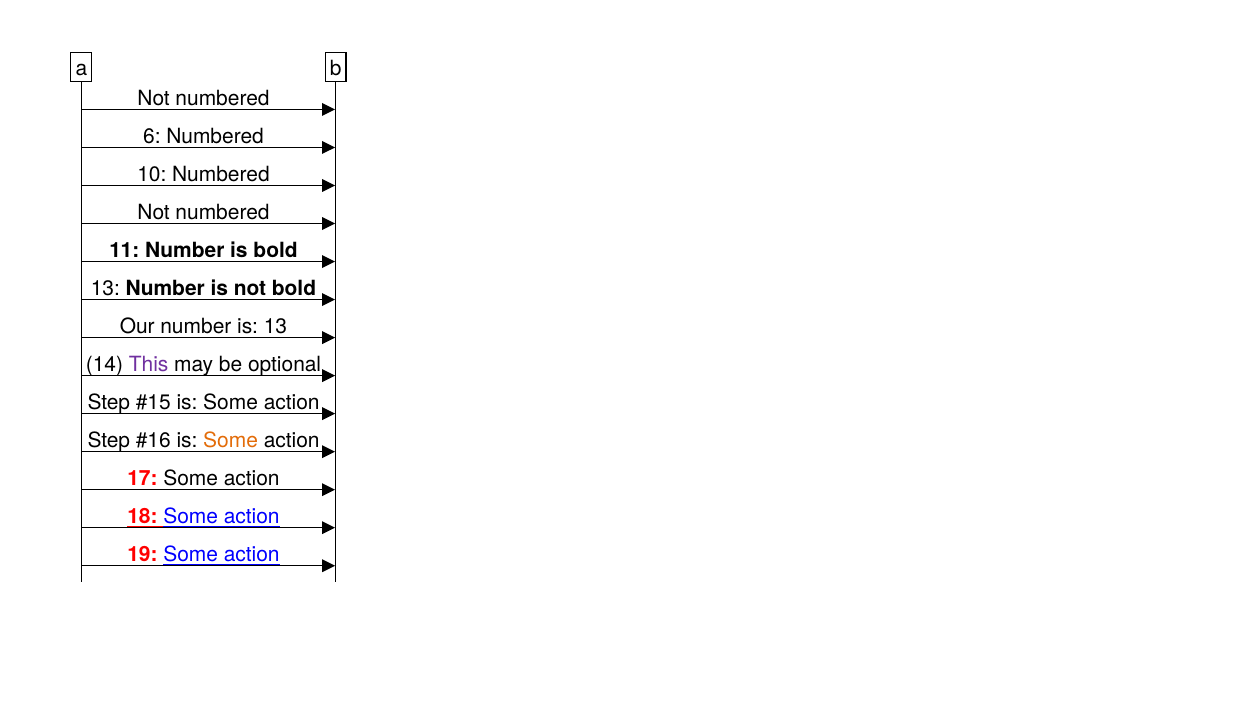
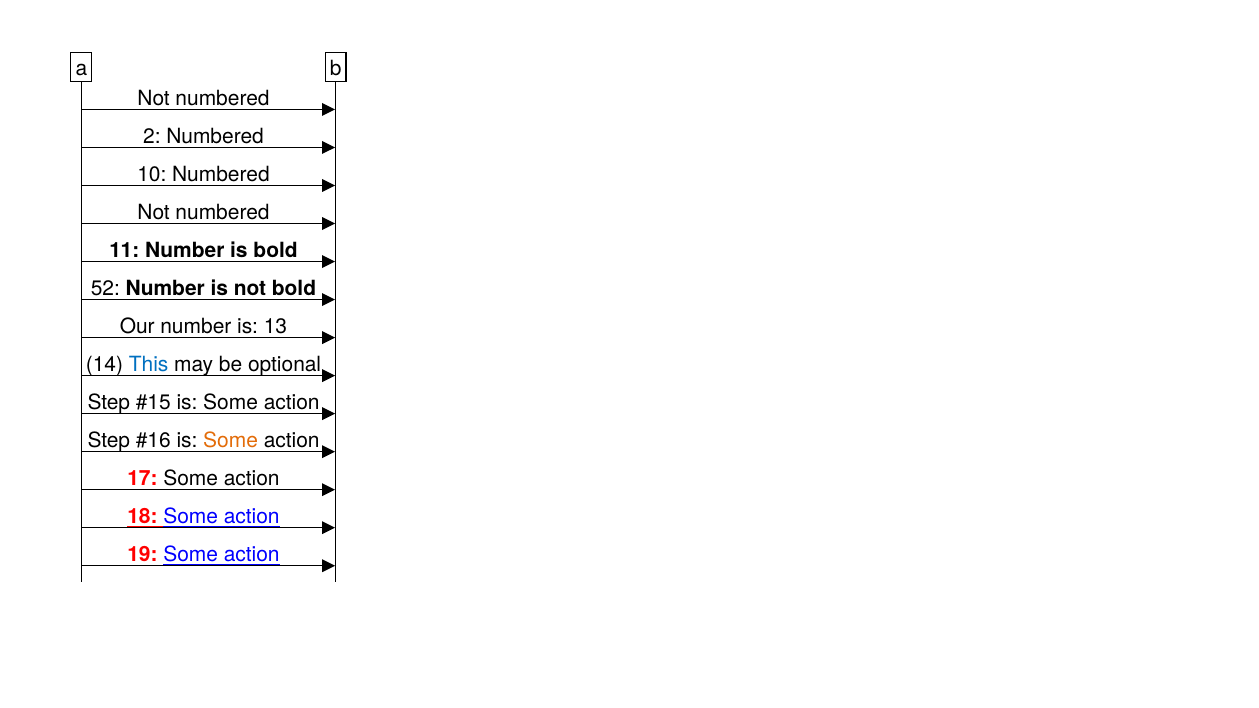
6: 6 -> 2
13 at (105, 289): 13 -> 52
This colour: purple -> blue
